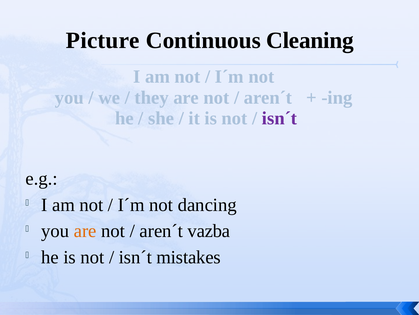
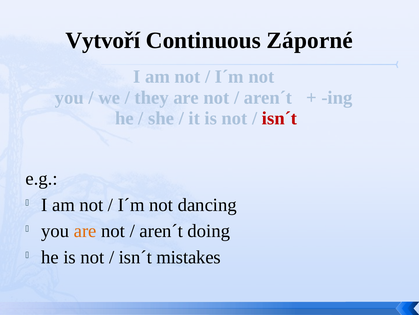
Picture: Picture -> Vytvoří
Cleaning: Cleaning -> Záporné
isn´t at (280, 118) colour: purple -> red
vazba: vazba -> doing
